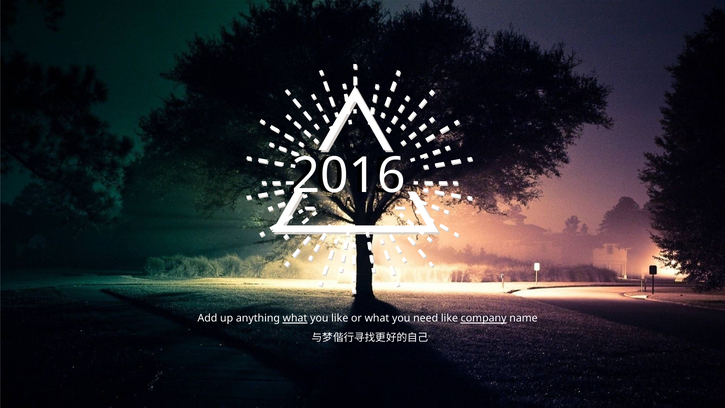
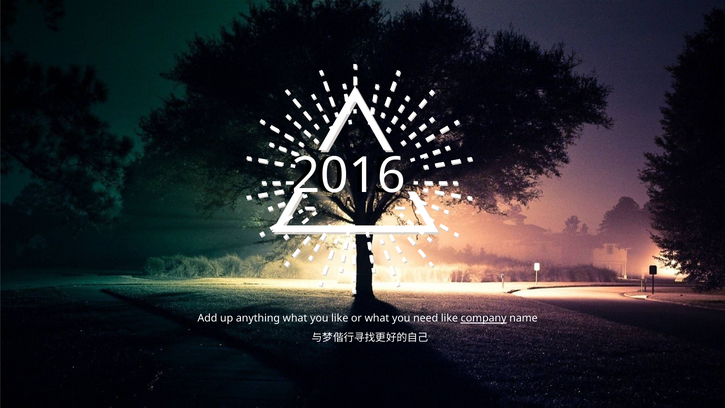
what at (295, 318) underline: present -> none
